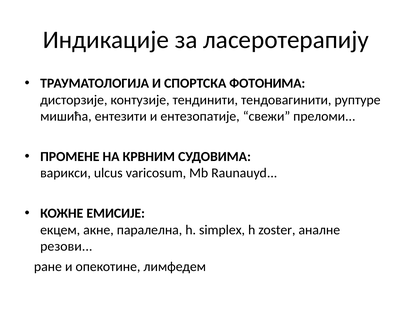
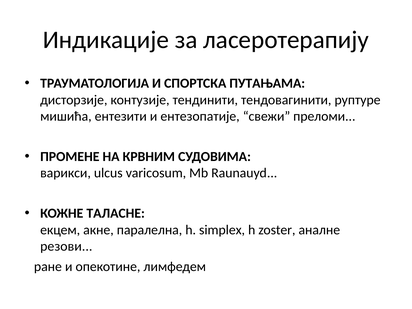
ФОТОНИМА: ФОТОНИМА -> ПУТАЊАМА
ЕМИСИЈЕ: ЕМИСИЈЕ -> ТАЛАСНЕ
